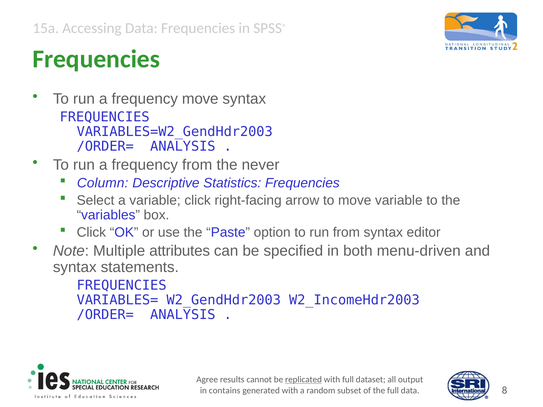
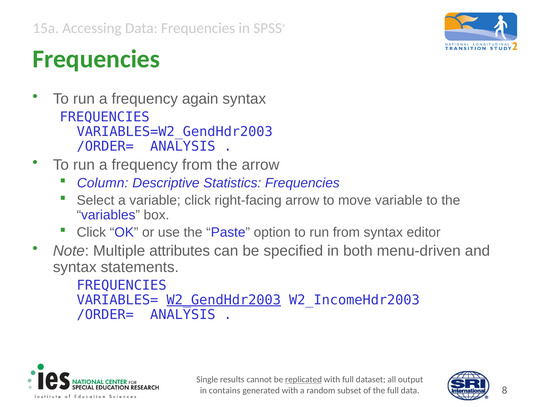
frequency move: move -> again
the never: never -> arrow
W2_GendHdr2003 underline: none -> present
Agree: Agree -> Single
